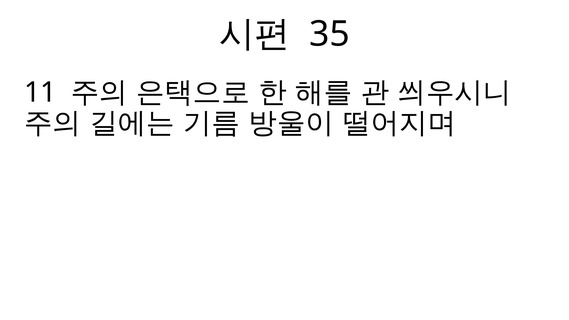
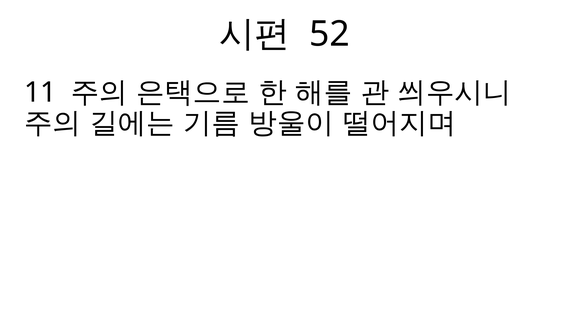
35: 35 -> 52
